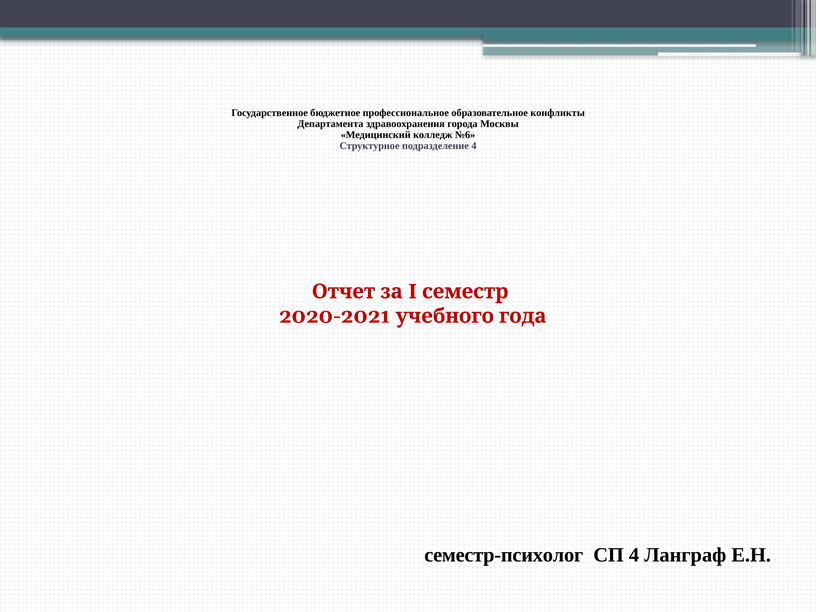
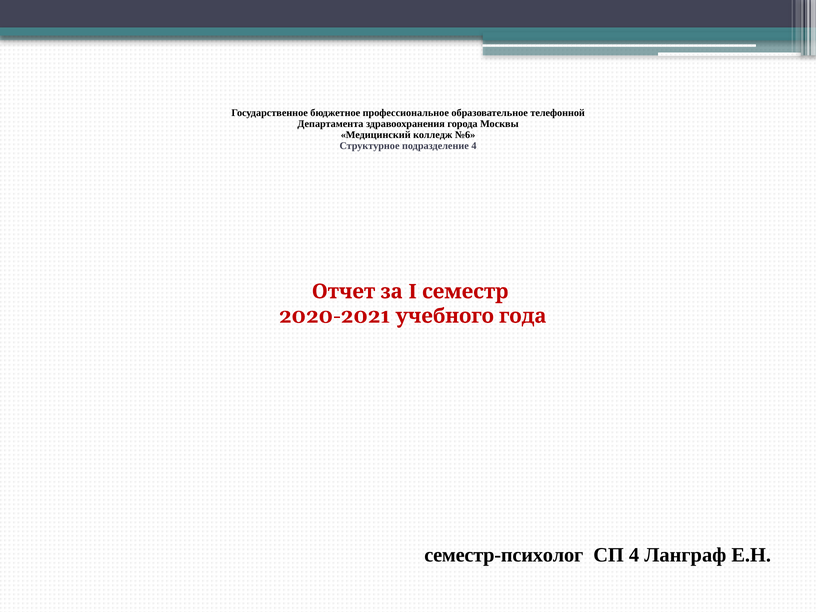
конфликты: конфликты -> телефонной
